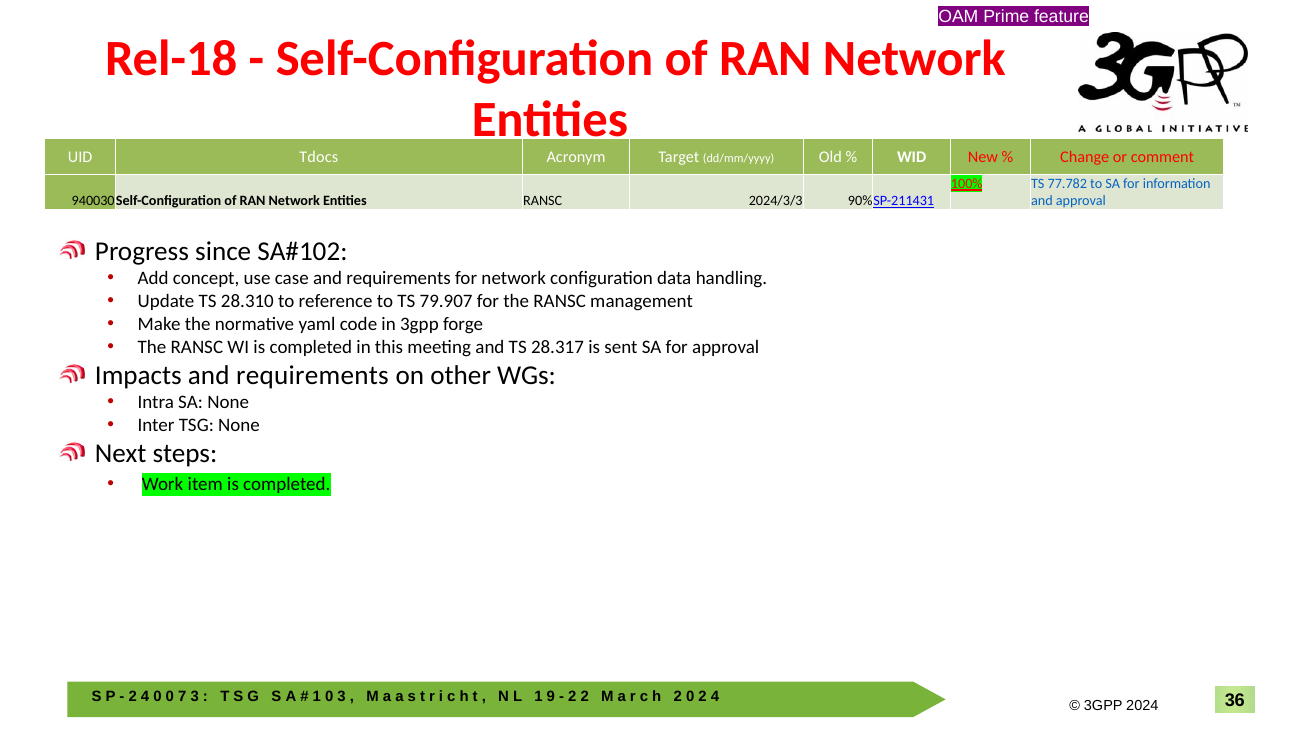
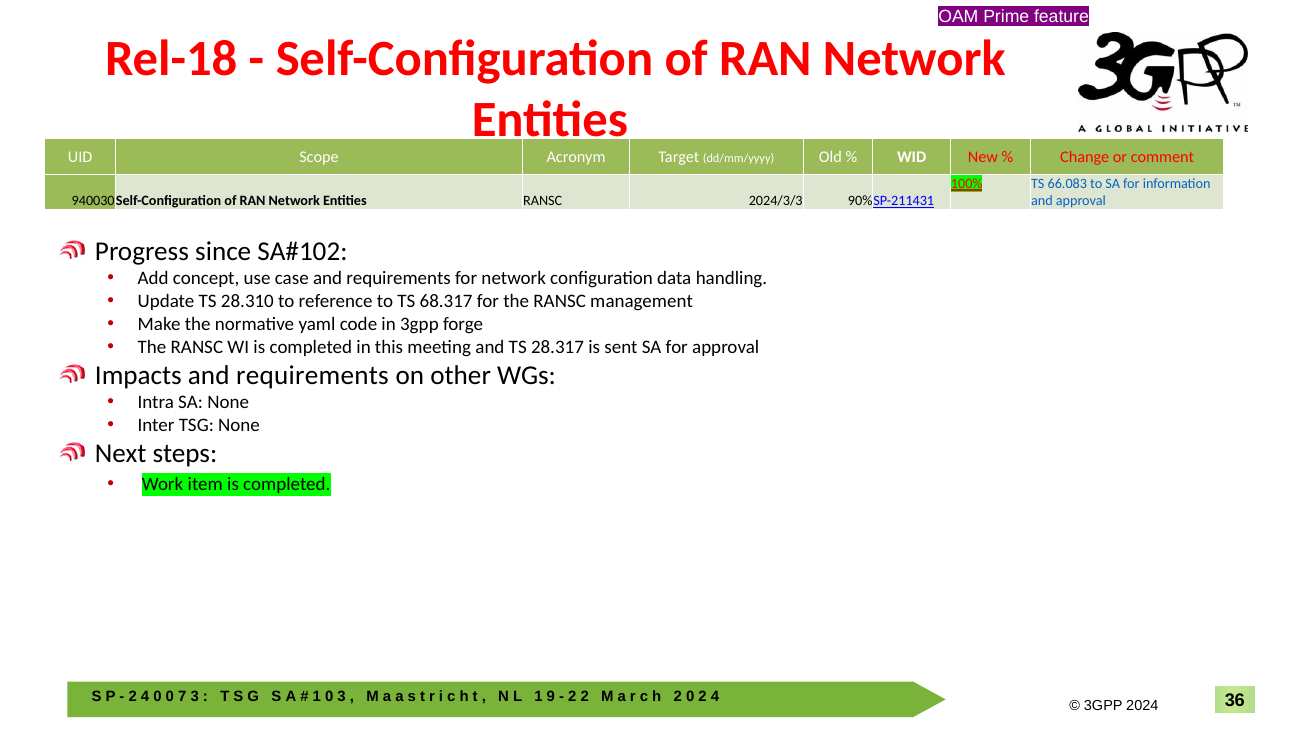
Tdocs: Tdocs -> Scope
77.782: 77.782 -> 66.083
79.907: 79.907 -> 68.317
